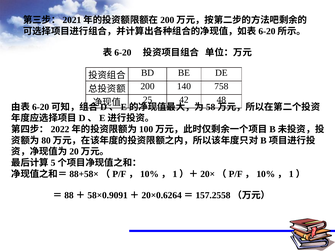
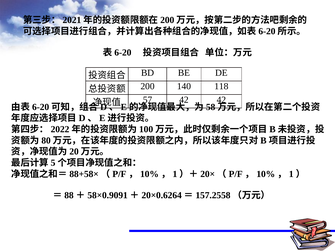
758: 758 -> 118
25: 25 -> 57
42 48: 48 -> 42
